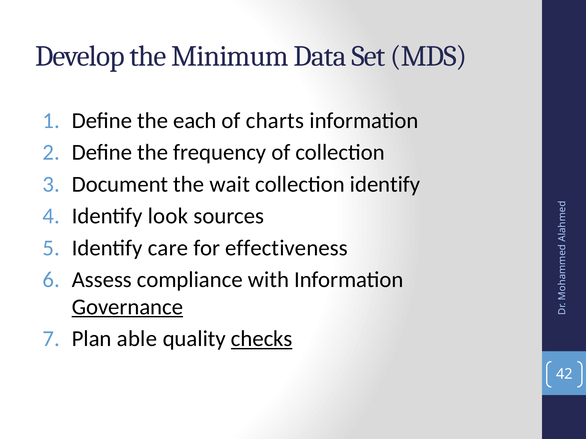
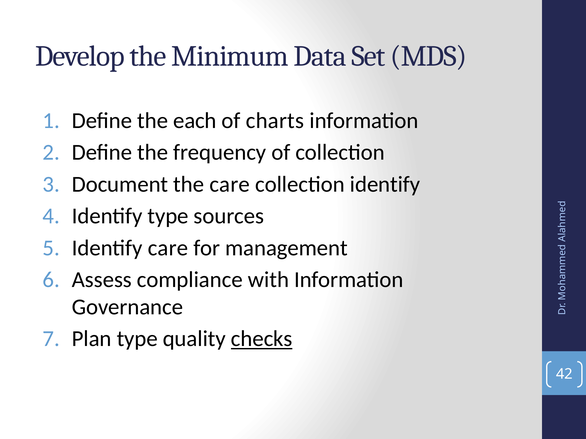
the wait: wait -> care
Identify look: look -> type
effectiveness: effectiveness -> management
Governance underline: present -> none
Plan able: able -> type
